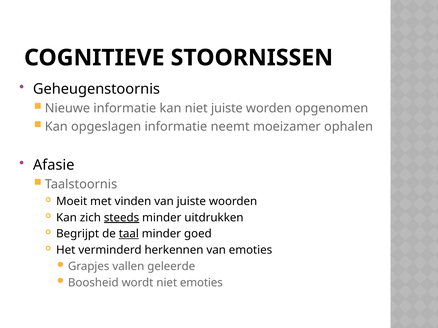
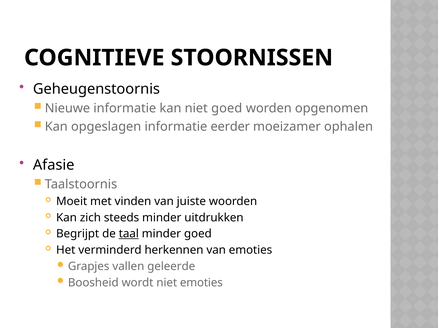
niet juiste: juiste -> goed
neemt: neemt -> eerder
steeds underline: present -> none
